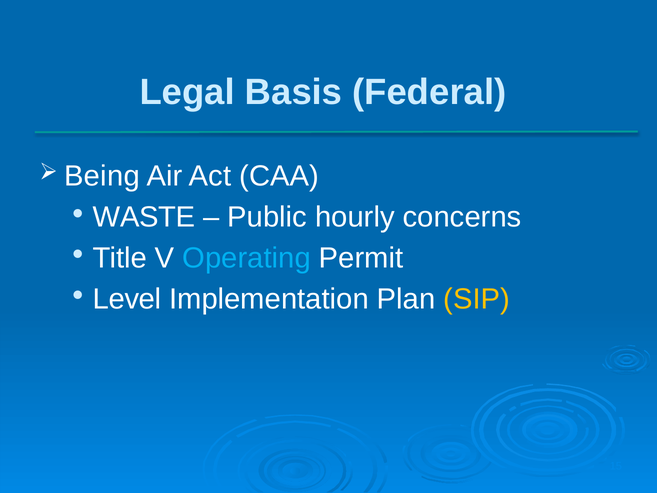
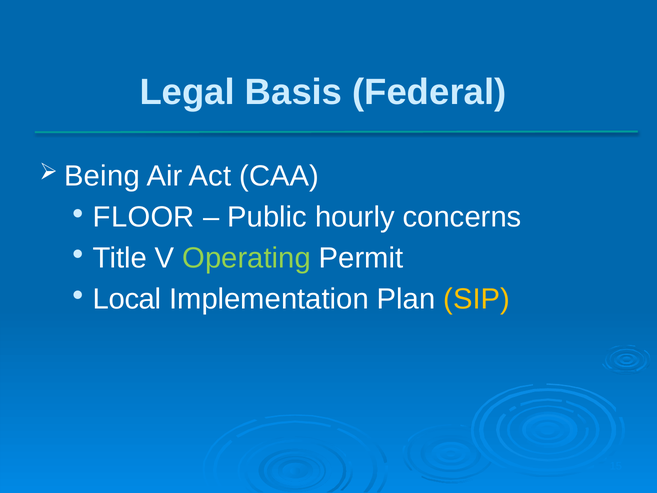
WASTE: WASTE -> FLOOR
Operating colour: light blue -> light green
Level: Level -> Local
